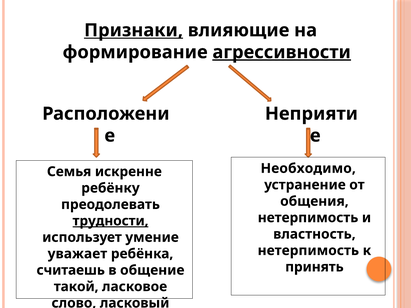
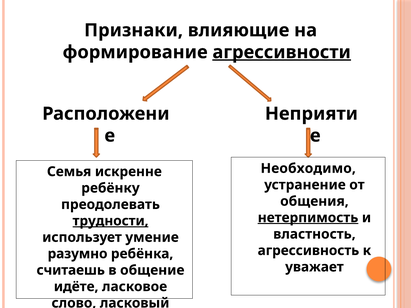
Признаки underline: present -> none
нетерпимость at (308, 218) underline: none -> present
нетерпимость at (308, 251): нетерпимость -> агрессивность
уважает: уважает -> разумно
принять: принять -> уважает
такой: такой -> идёте
